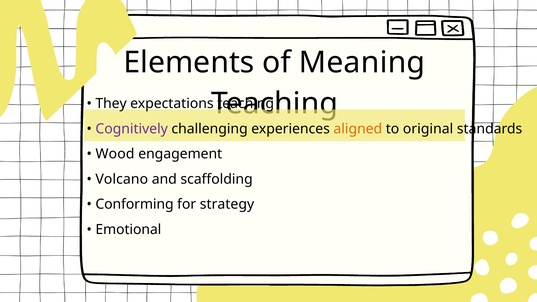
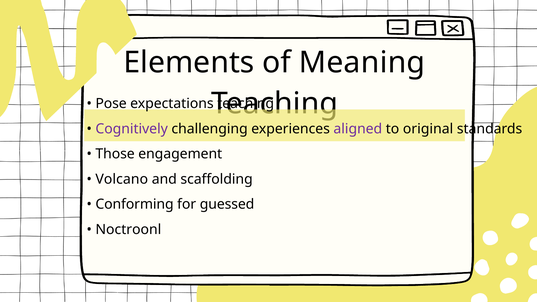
They: They -> Pose
aligned colour: orange -> purple
Wood: Wood -> Those
strategy: strategy -> guessed
Emotional: Emotional -> Noctroonl
